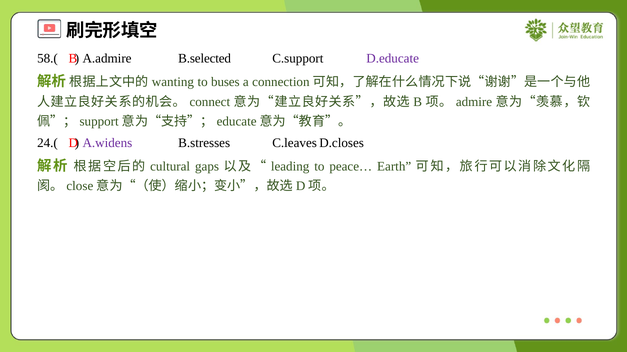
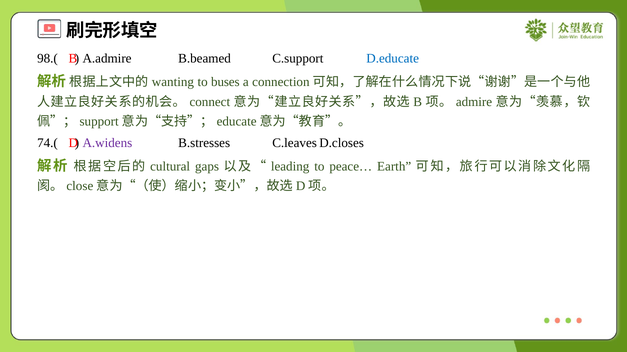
58.(: 58.( -> 98.(
B.selected: B.selected -> B.beamed
D.educate colour: purple -> blue
24.(: 24.( -> 74.(
